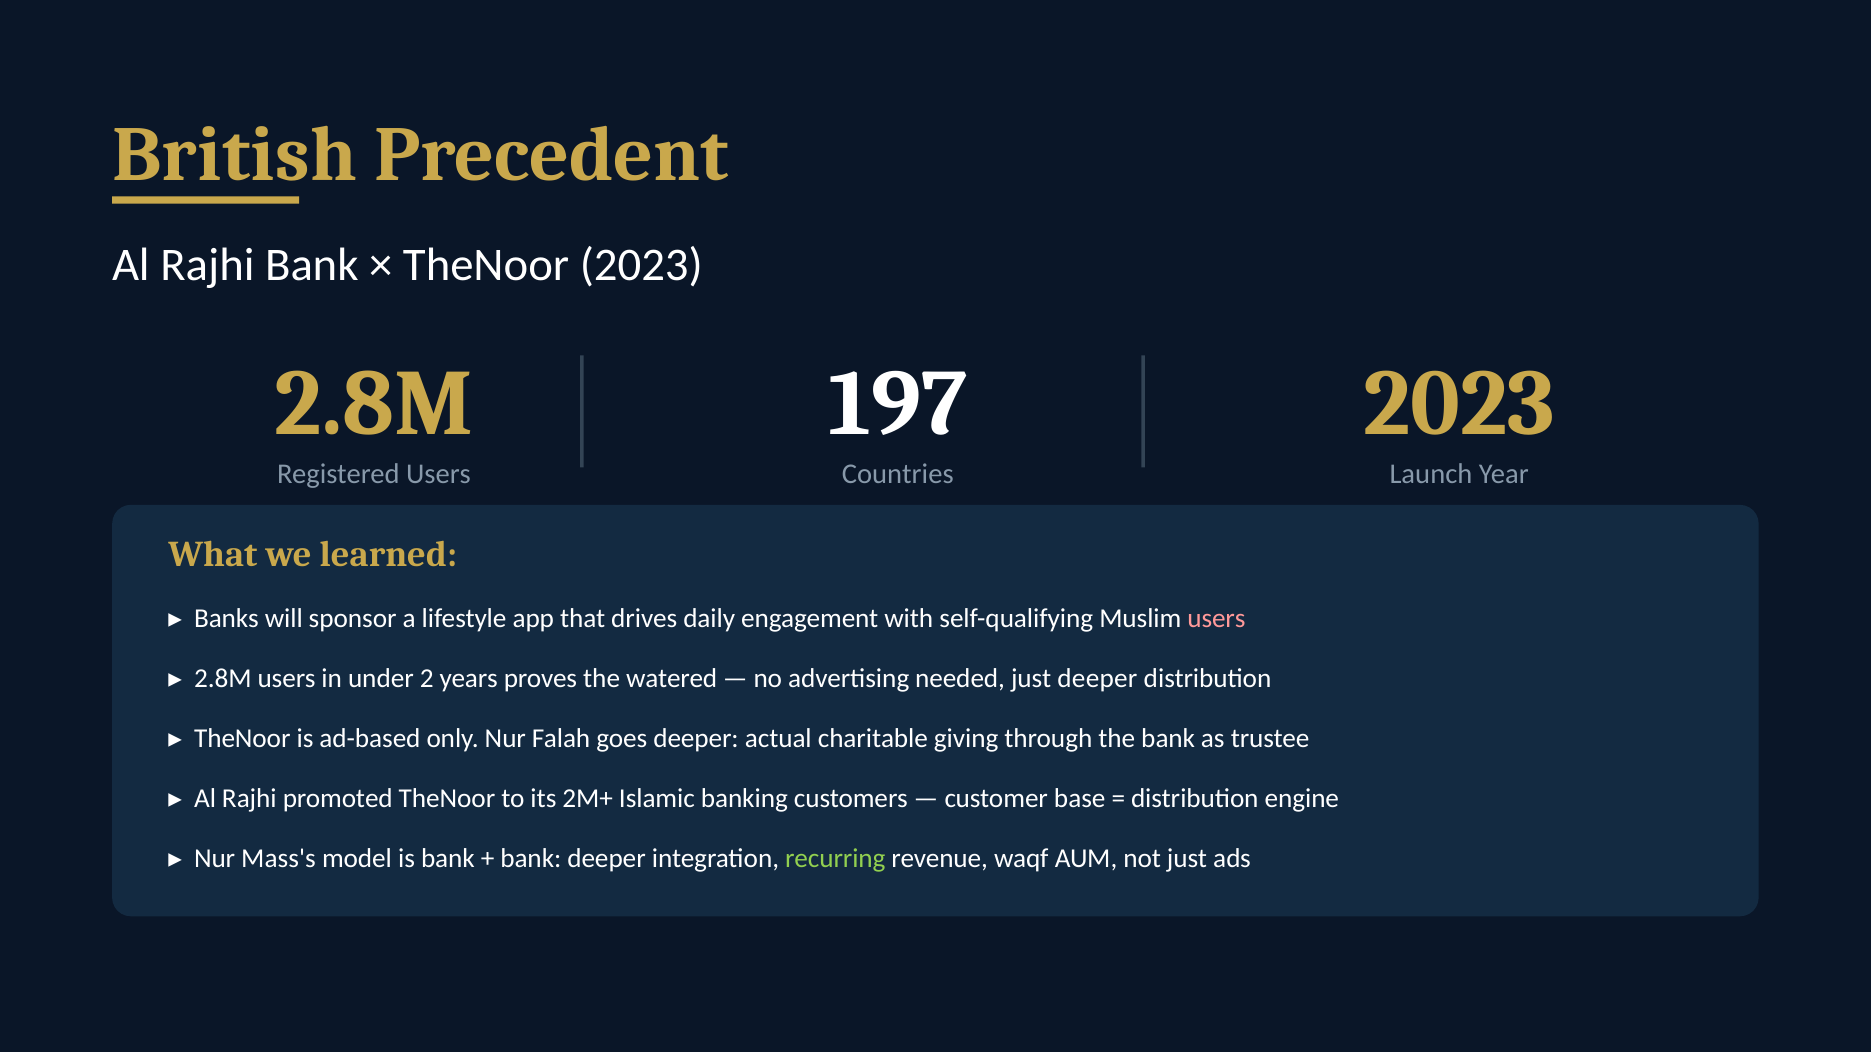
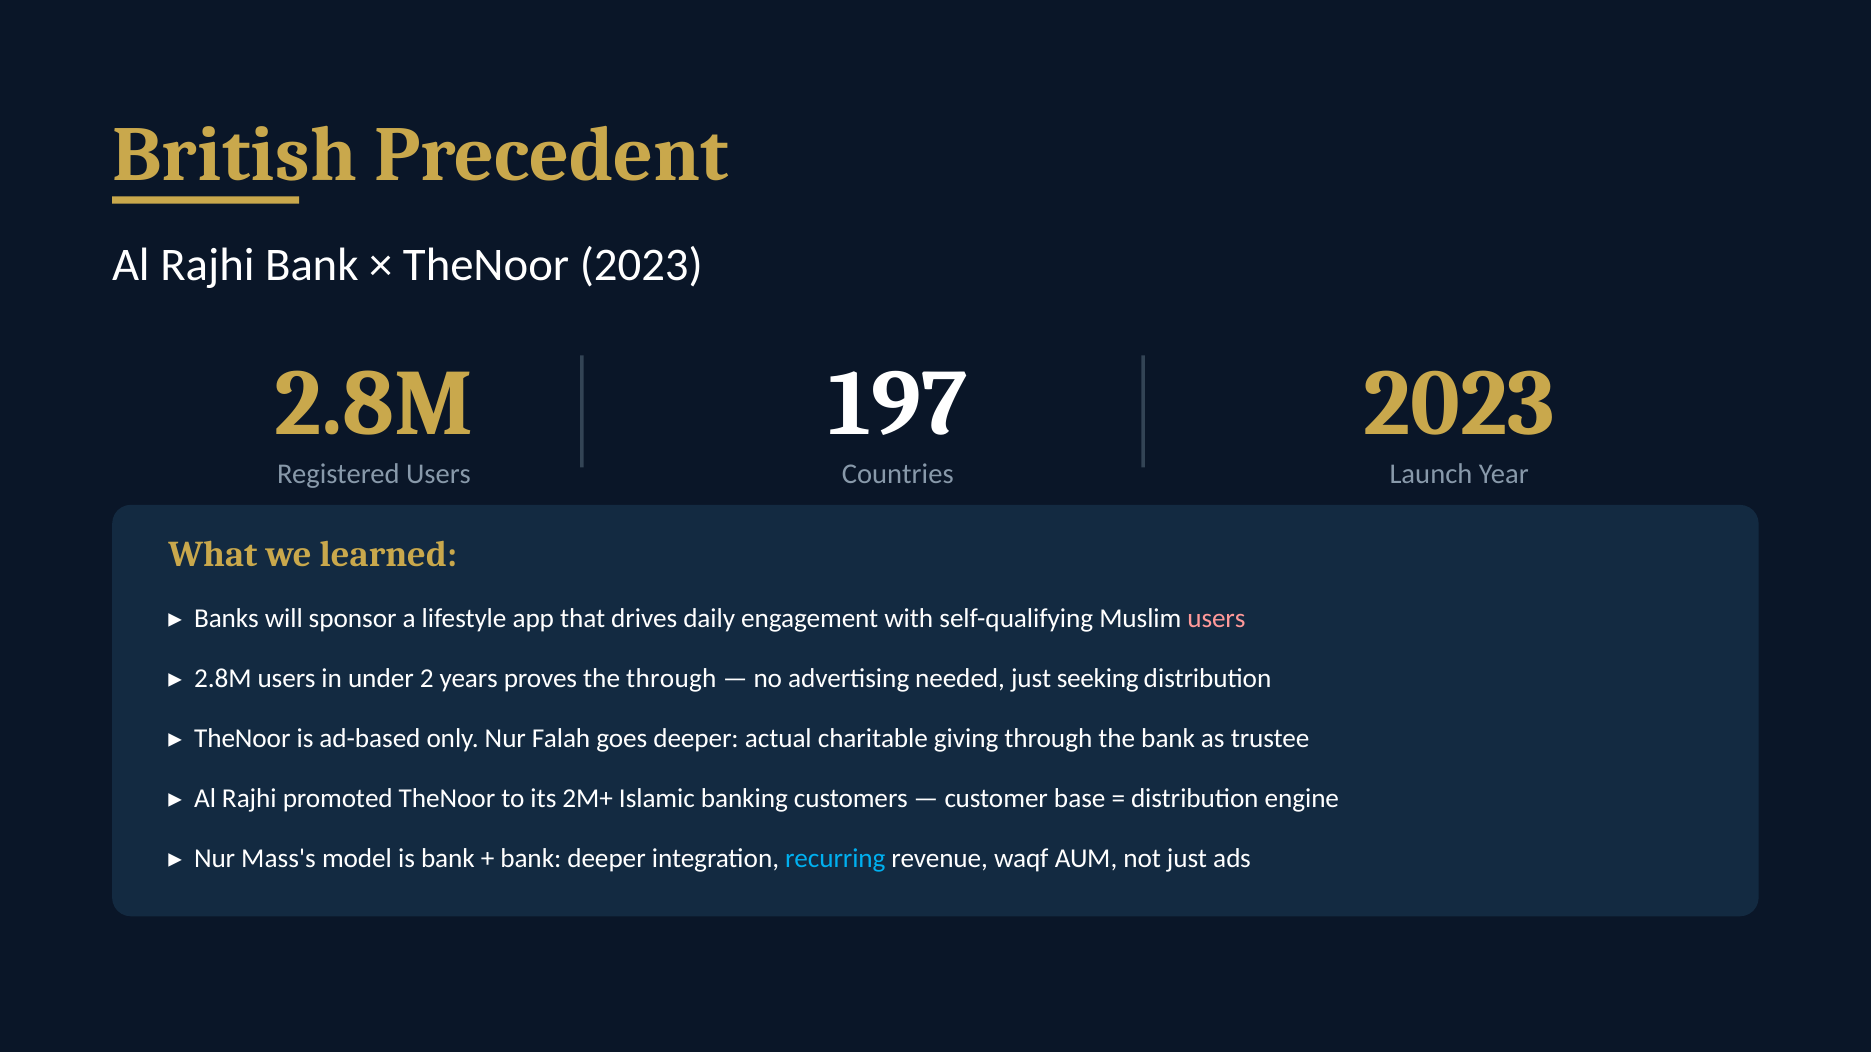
the watered: watered -> through
just deeper: deeper -> seeking
recurring colour: light green -> light blue
